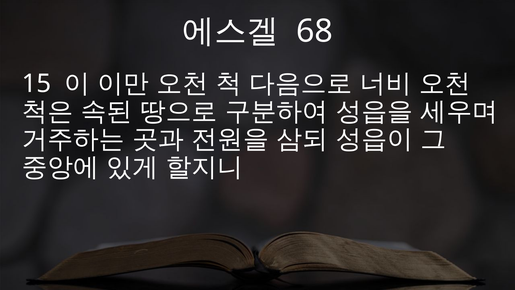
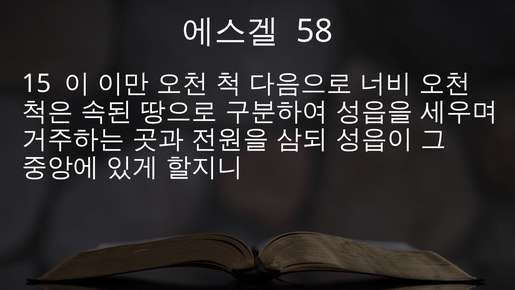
68: 68 -> 58
